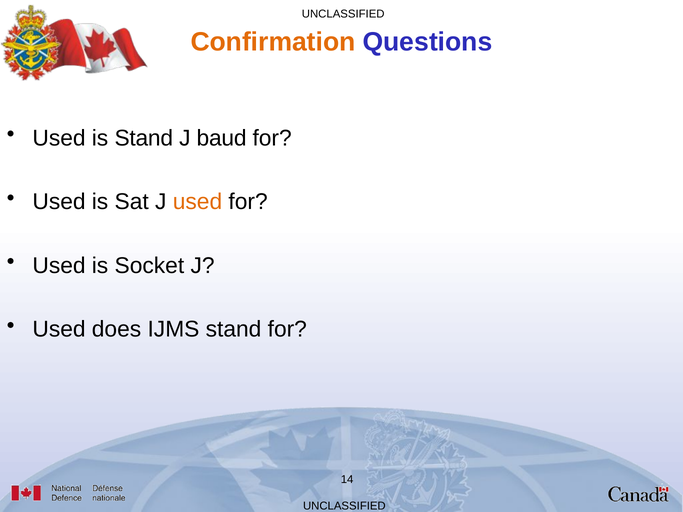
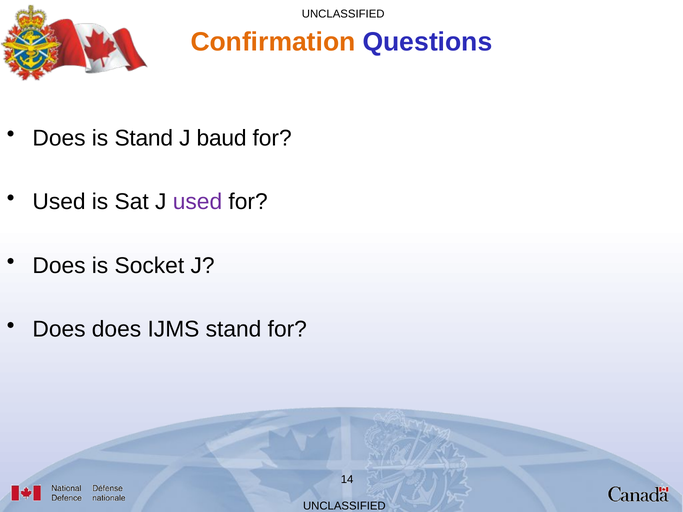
Used at (59, 138): Used -> Does
used at (197, 202) colour: orange -> purple
Used at (59, 266): Used -> Does
Used at (59, 329): Used -> Does
